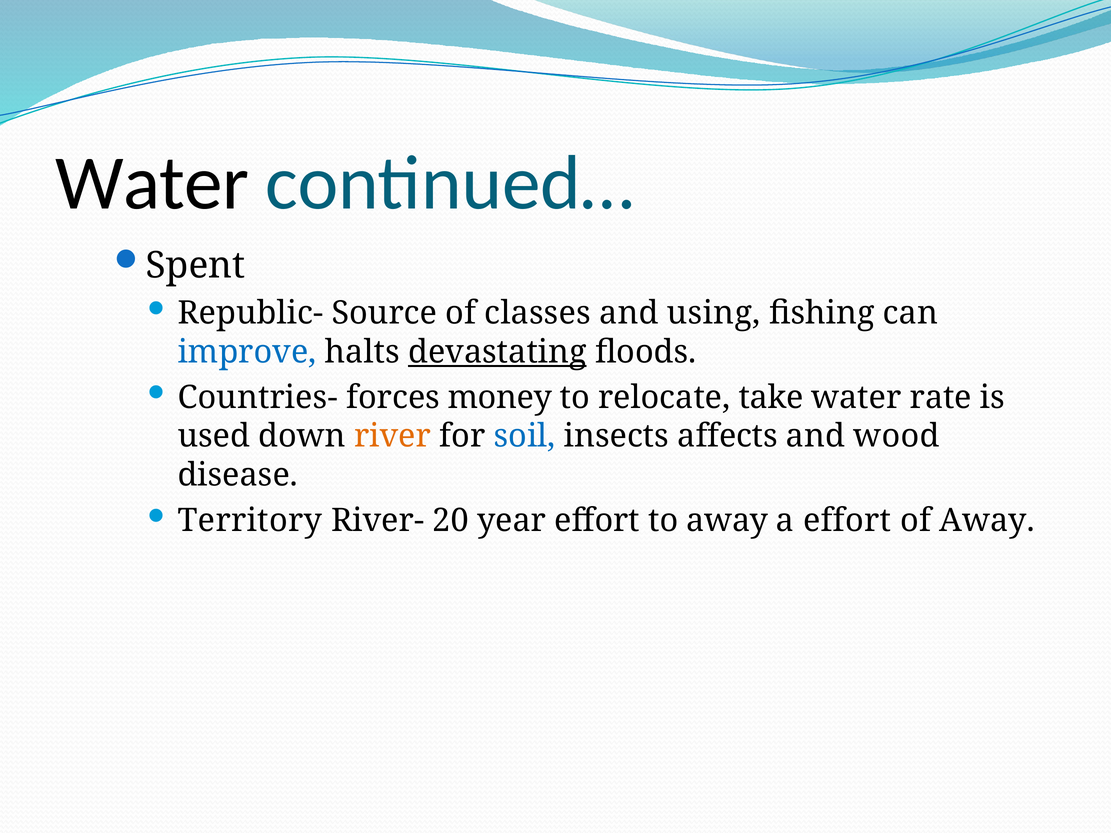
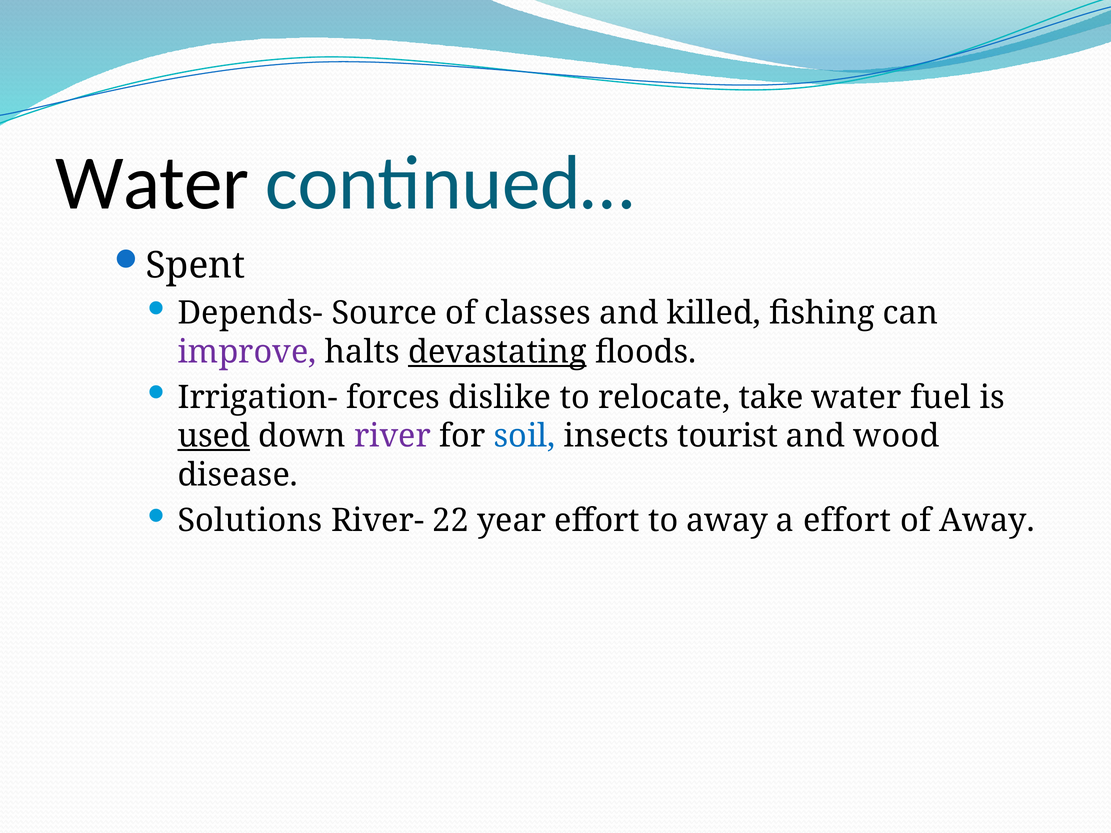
Republic-: Republic- -> Depends-
using: using -> killed
improve colour: blue -> purple
Countries-: Countries- -> Irrigation-
money: money -> dislike
rate: rate -> fuel
used underline: none -> present
river colour: orange -> purple
affects: affects -> tourist
Territory: Territory -> Solutions
20: 20 -> 22
